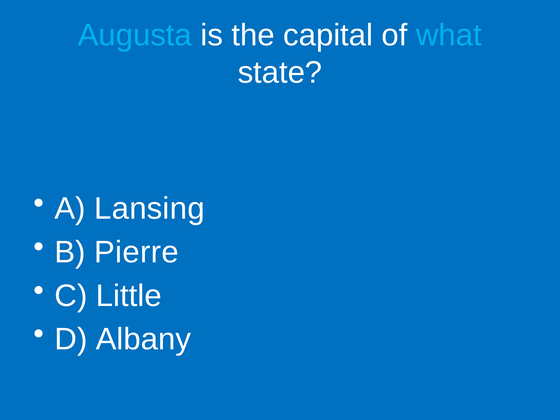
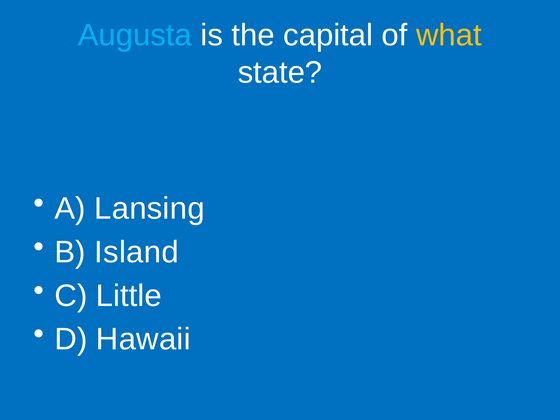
what colour: light blue -> yellow
Pierre: Pierre -> Island
Albany: Albany -> Hawaii
